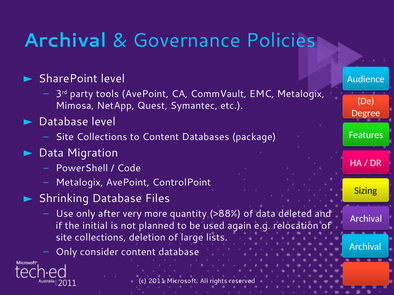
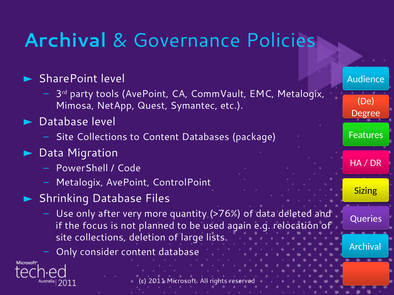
>88%: >88% -> >76%
Archival at (366, 219): Archival -> Queries
initial: initial -> focus
